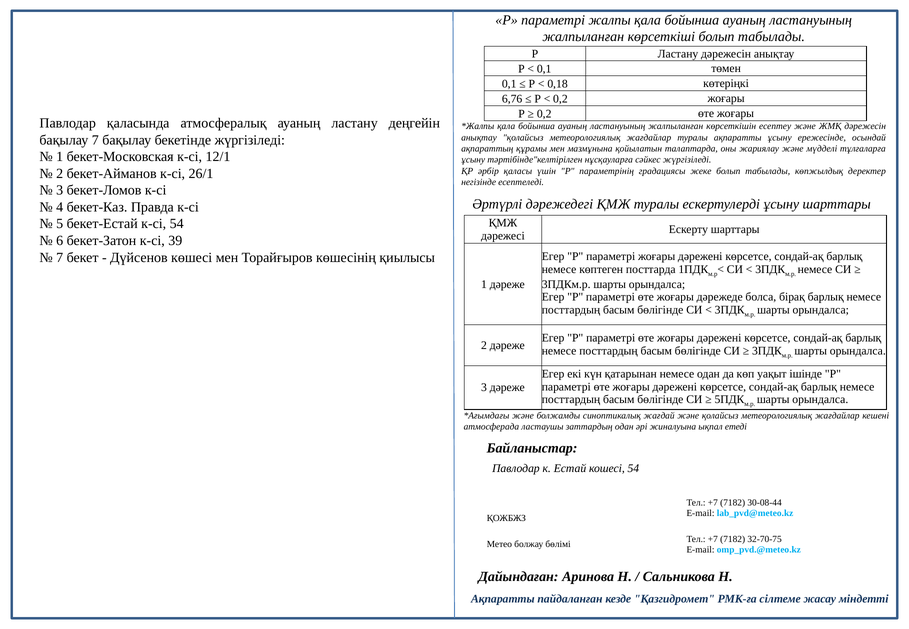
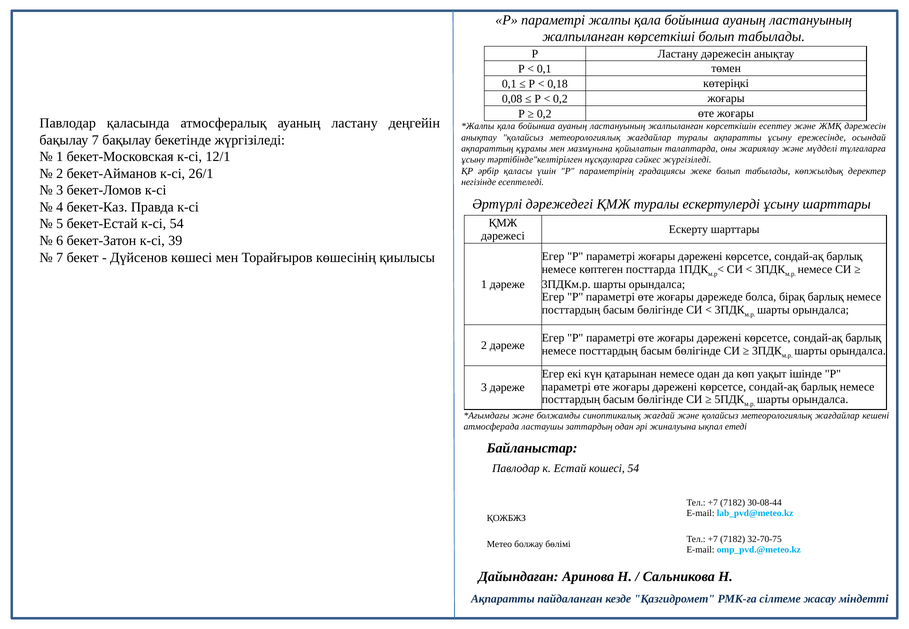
6,76: 6,76 -> 0,08
